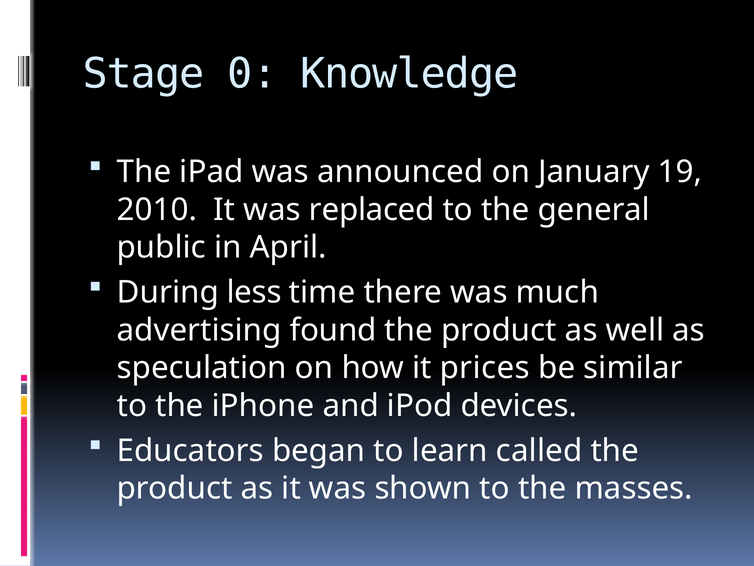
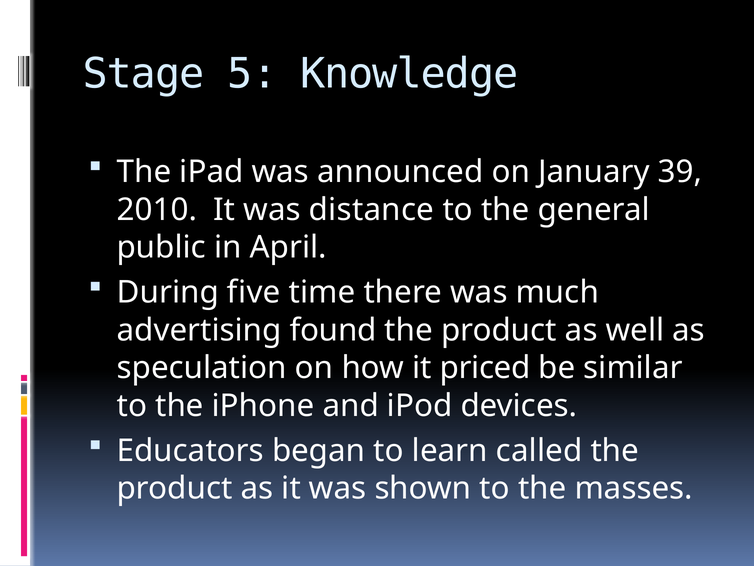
0: 0 -> 5
19: 19 -> 39
replaced: replaced -> distance
less: less -> five
prices: prices -> priced
